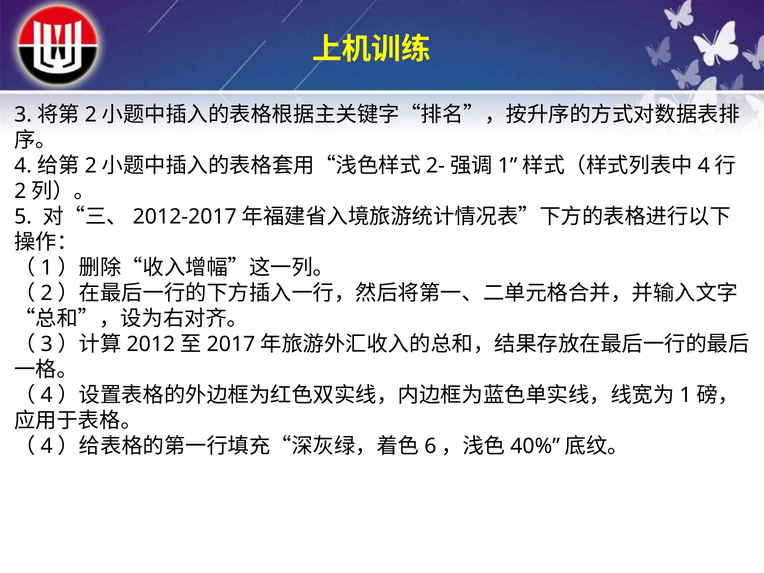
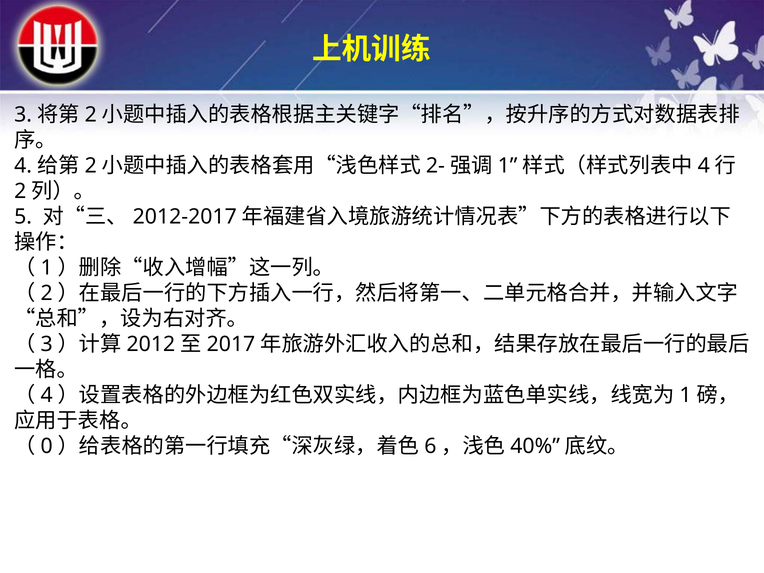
4 at (47, 446): 4 -> 0
